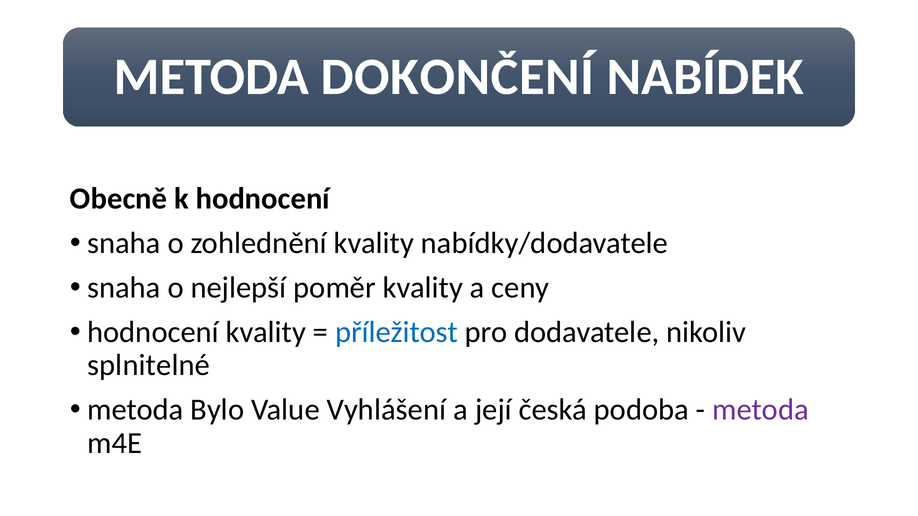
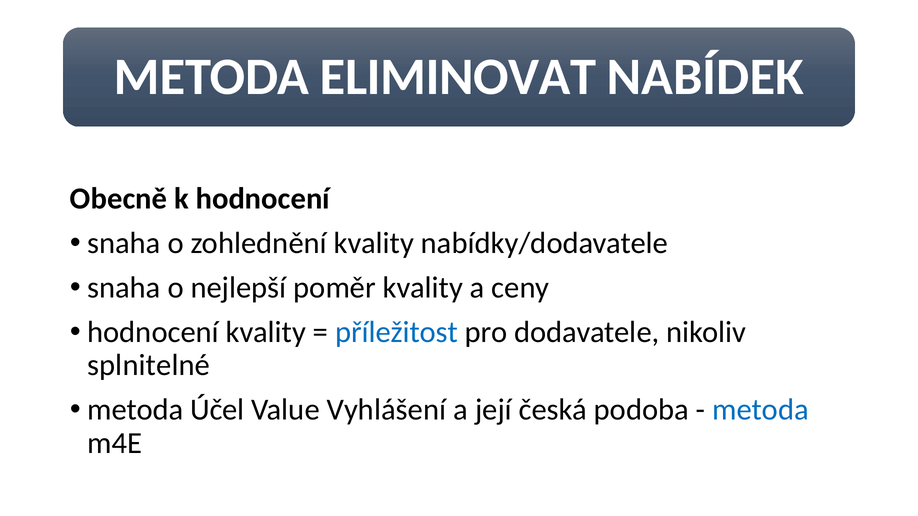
DOKONČENÍ: DOKONČENÍ -> ELIMINOVAT
Bylo: Bylo -> Účel
metoda at (760, 410) colour: purple -> blue
